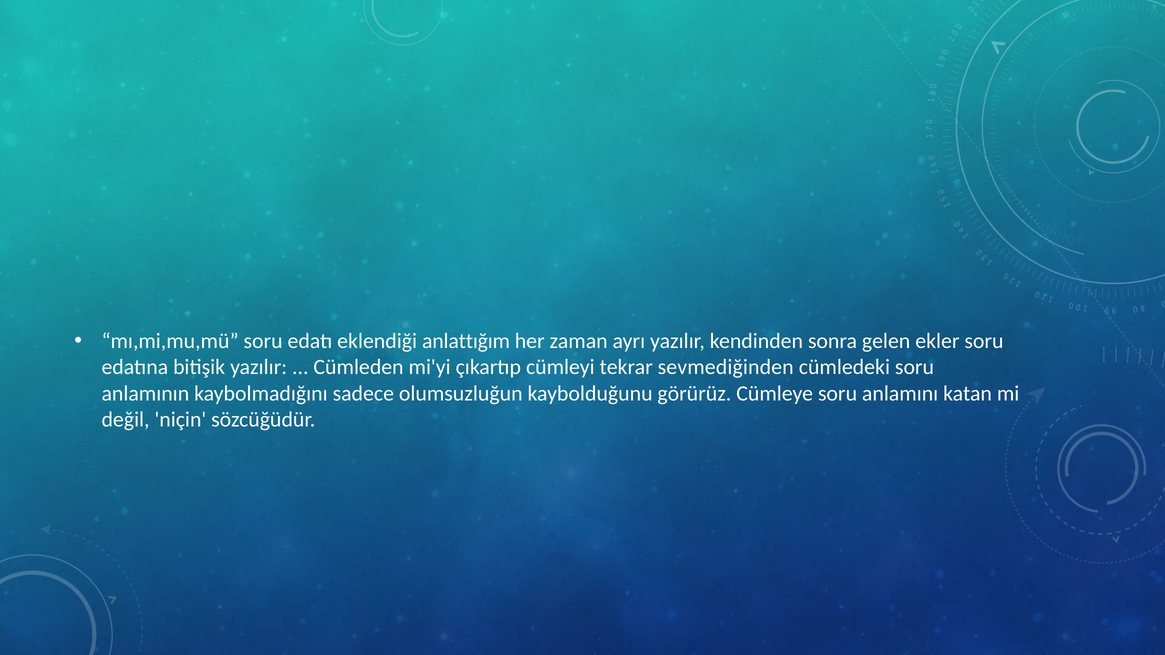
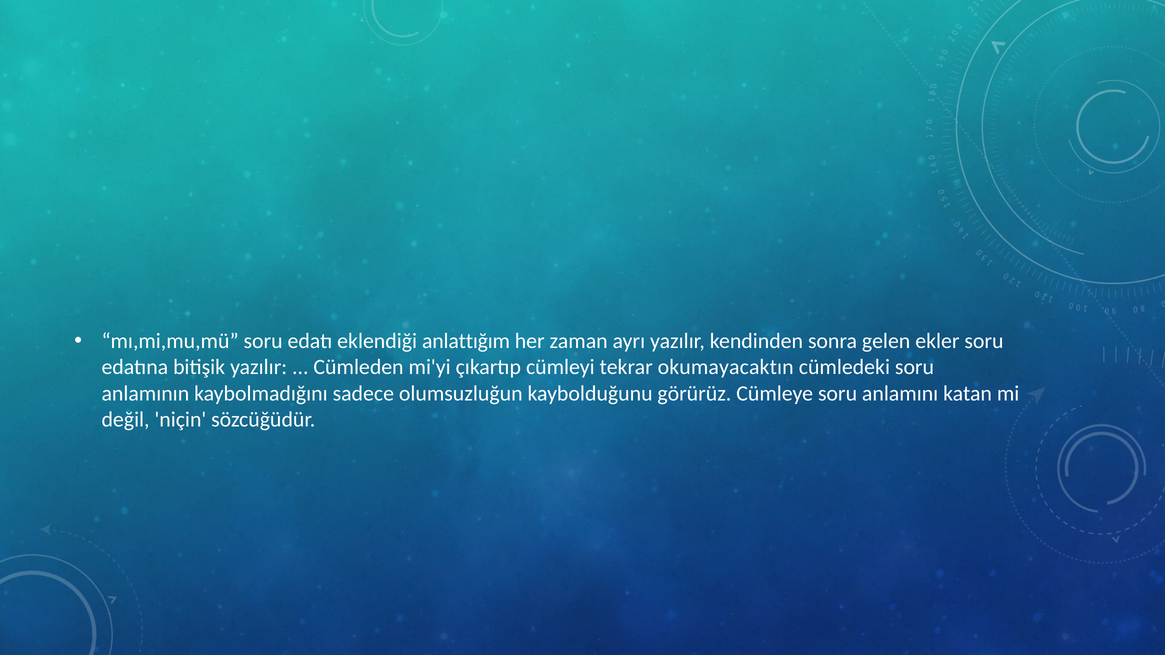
sevmediğinden: sevmediğinden -> okumayacaktın
